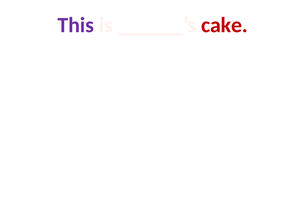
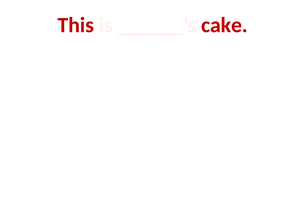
This at (76, 25) colour: purple -> red
